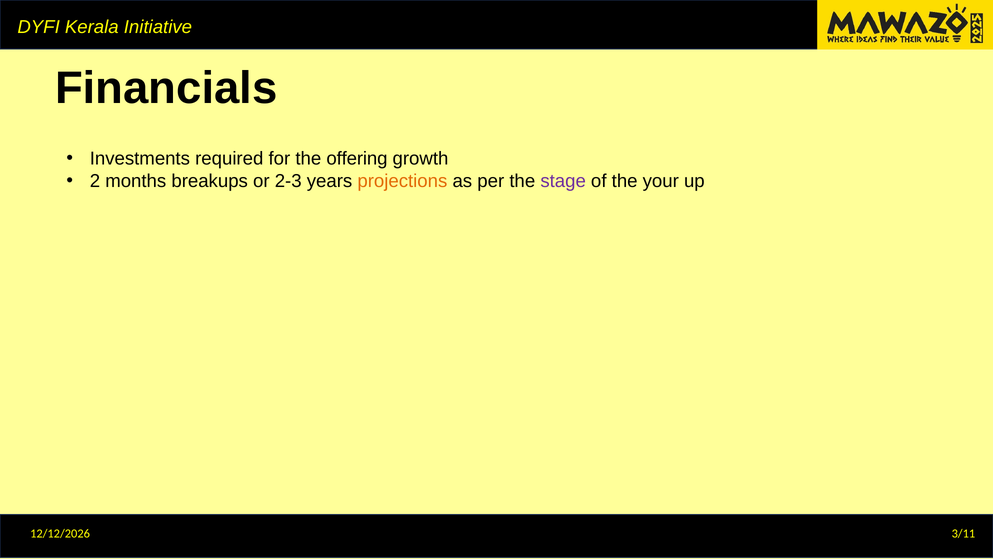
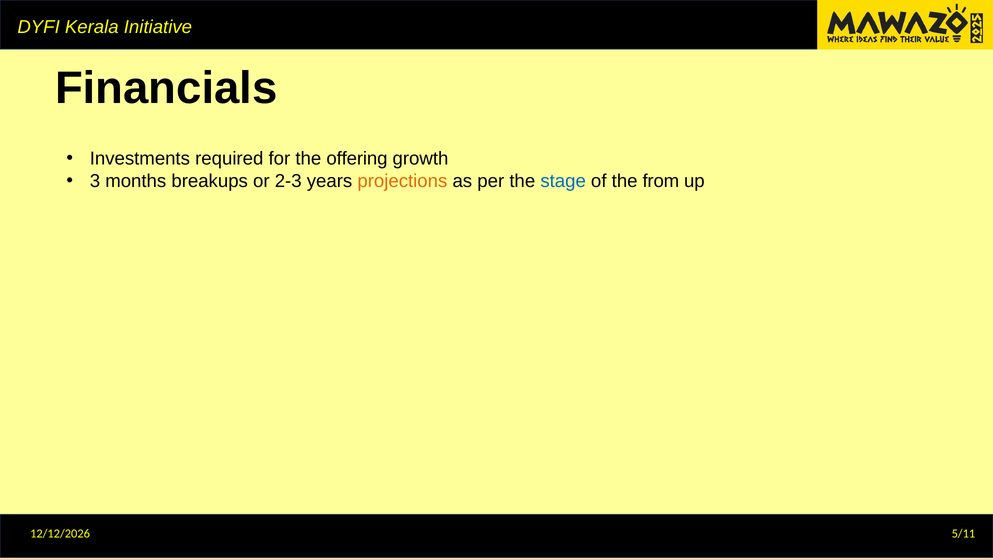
2: 2 -> 3
stage colour: purple -> blue
your: your -> from
3/11: 3/11 -> 5/11
